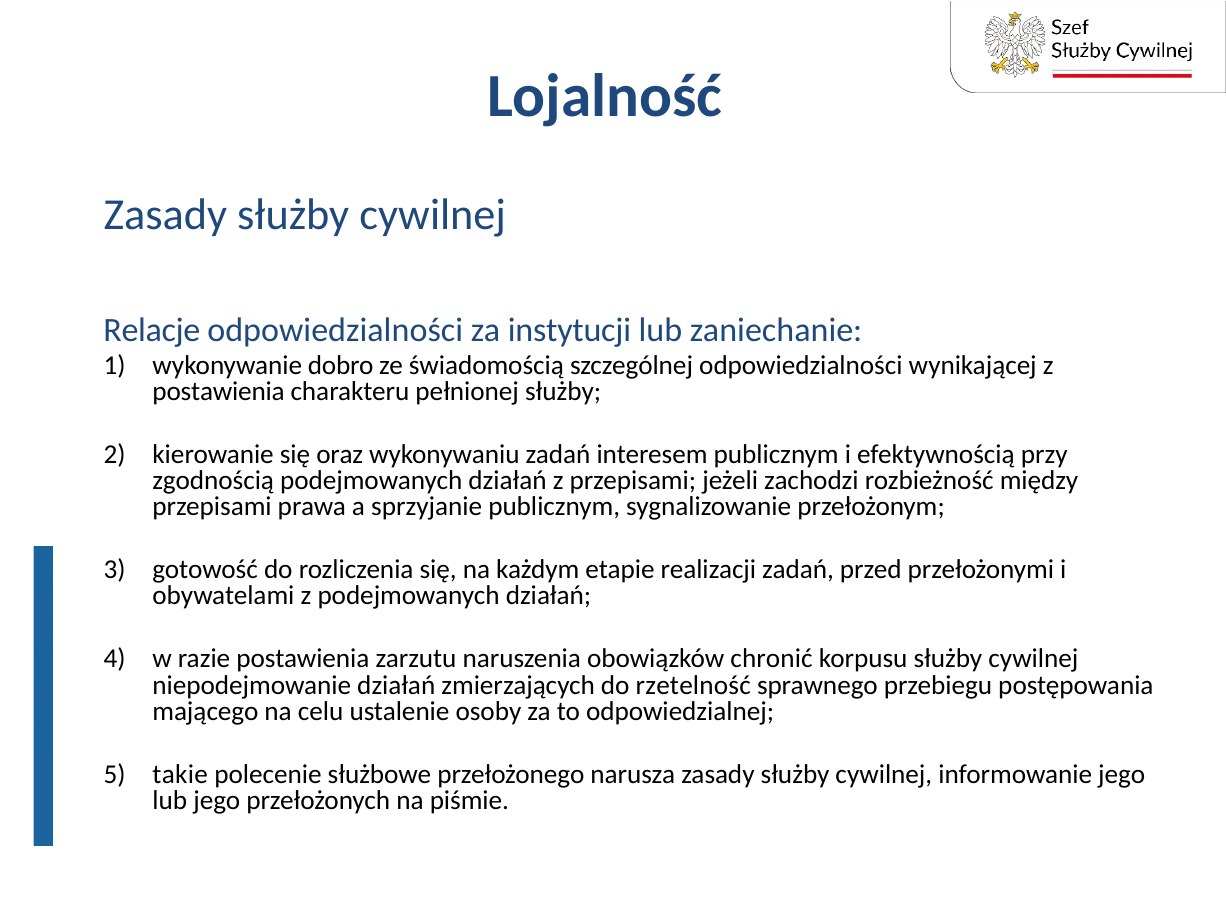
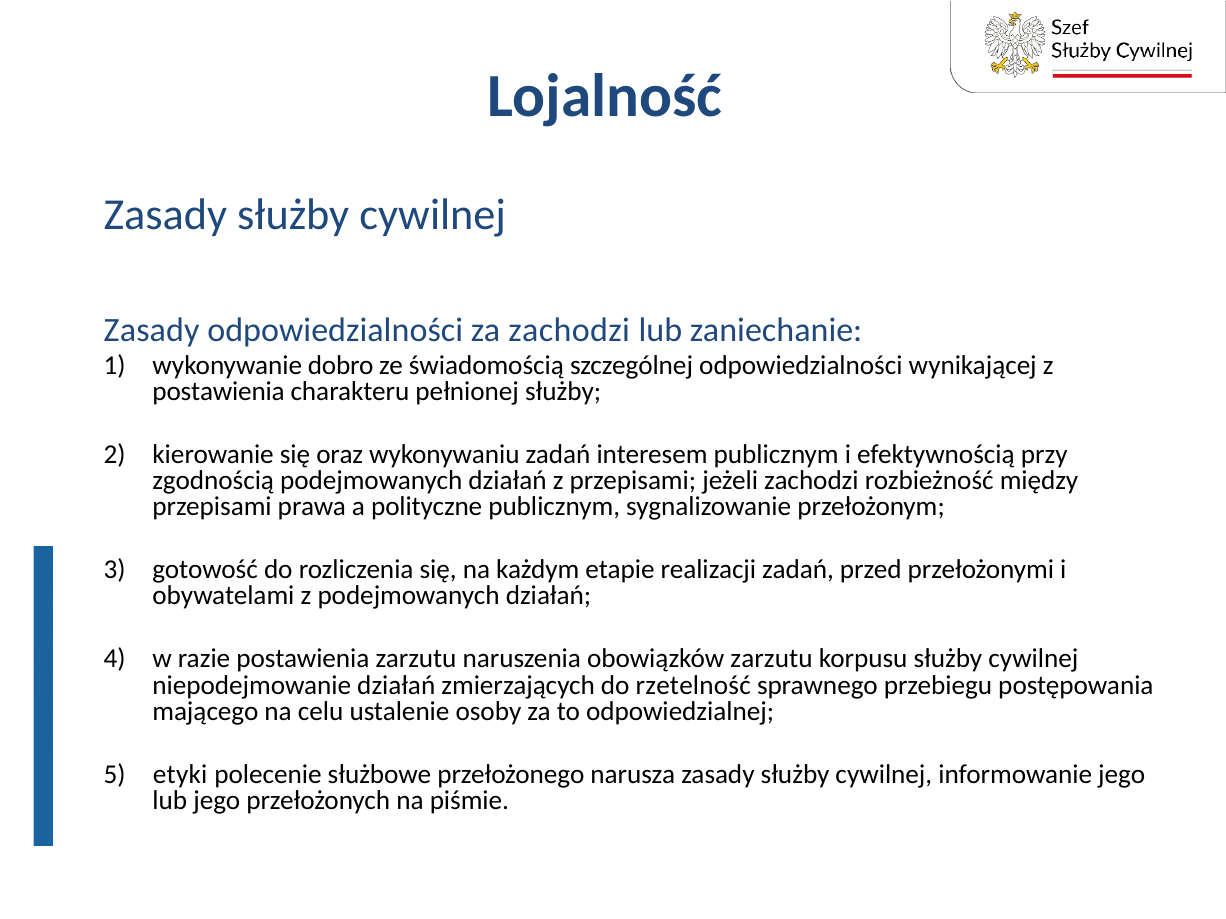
Relacje at (152, 330): Relacje -> Zasady
za instytucji: instytucji -> zachodzi
sprzyjanie: sprzyjanie -> polityczne
obowiązków chronić: chronić -> zarzutu
takie: takie -> etyki
